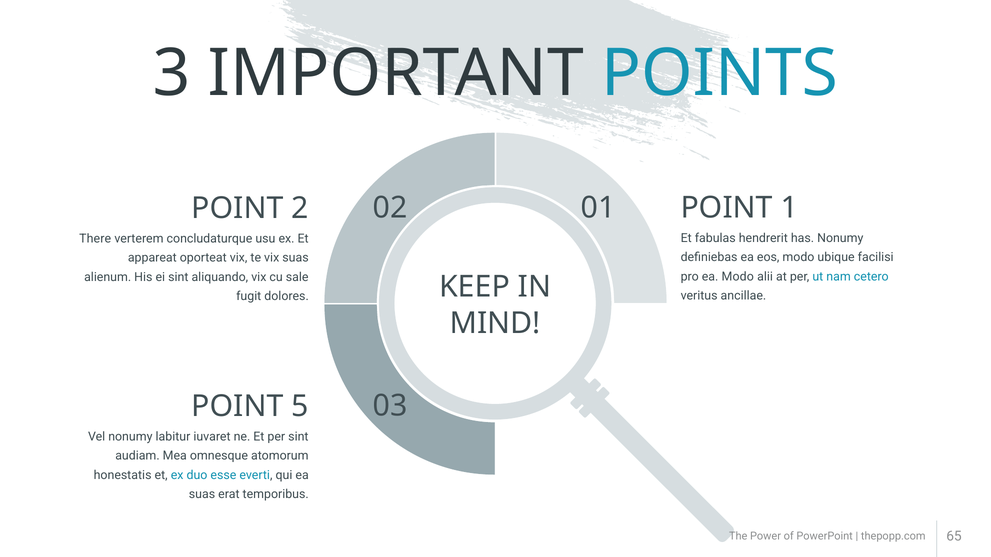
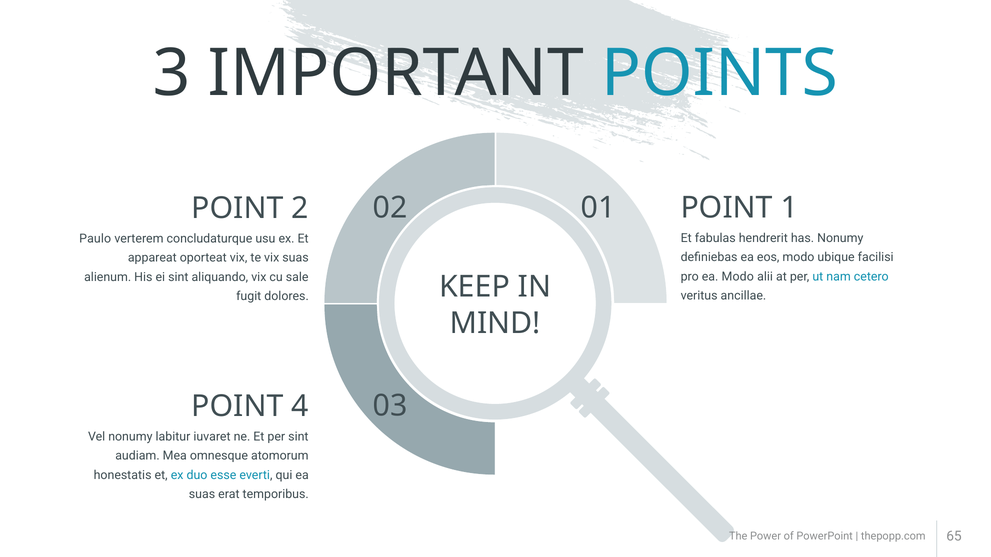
There: There -> Paulo
5: 5 -> 4
